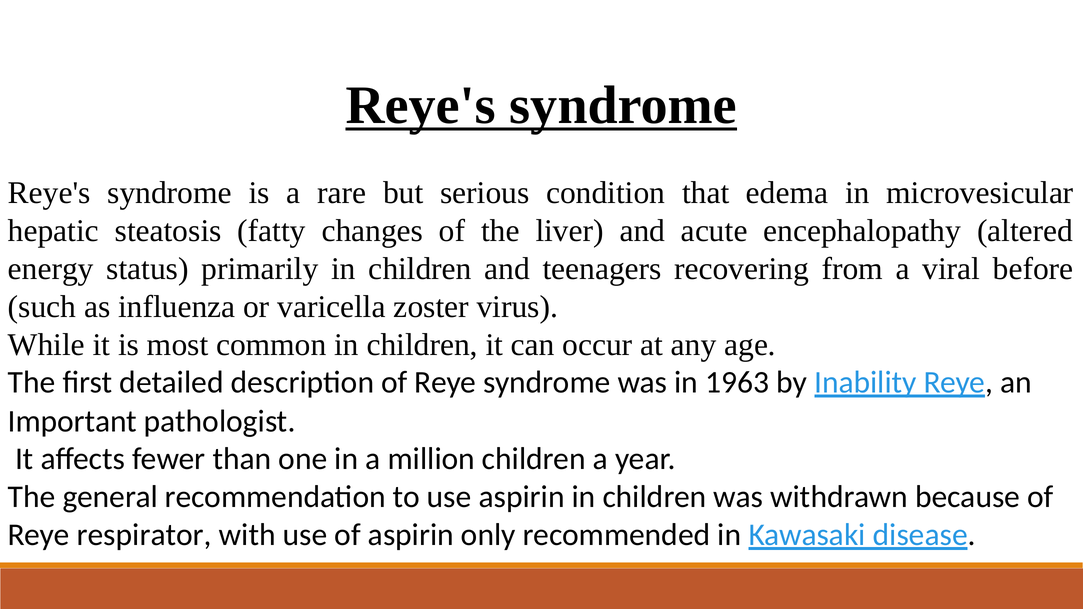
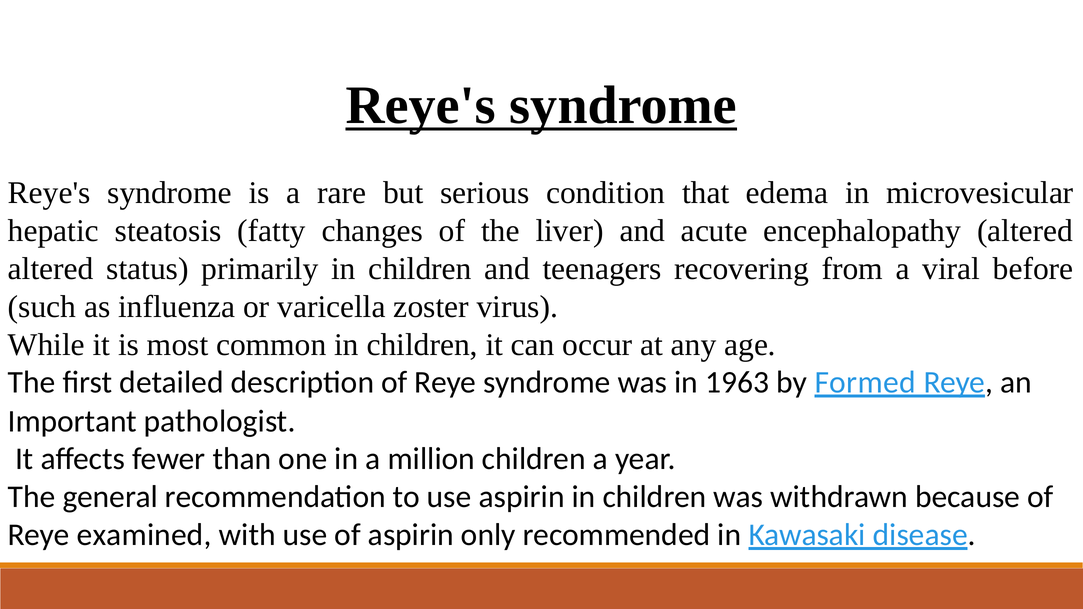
energy at (51, 269): energy -> altered
Inability: Inability -> Formed
respirator: respirator -> examined
